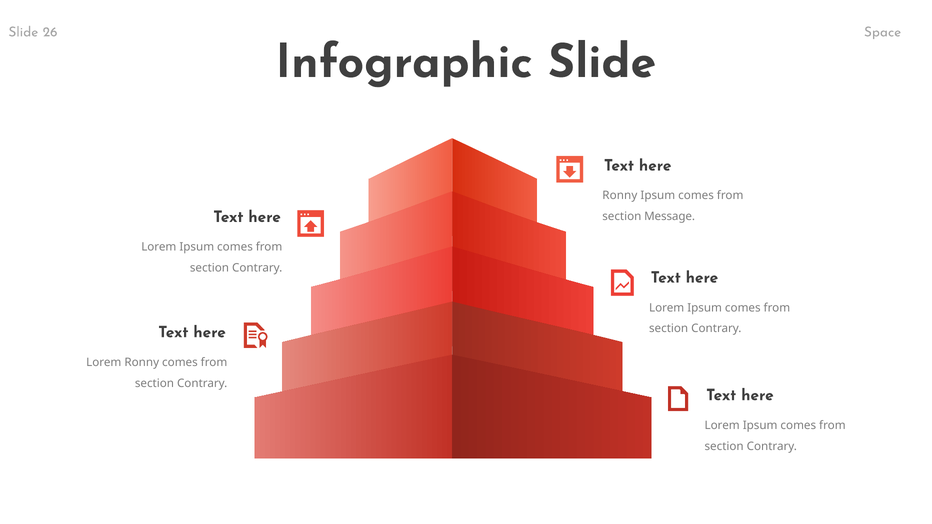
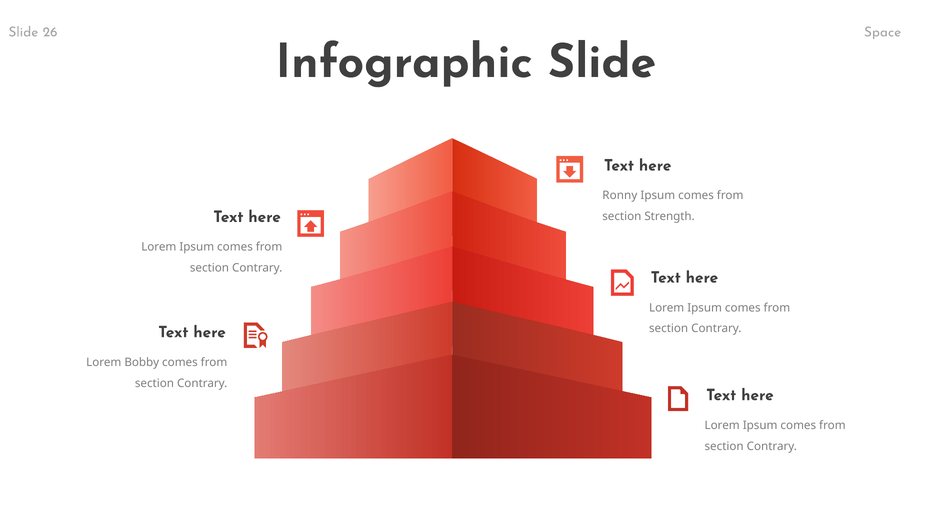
Message: Message -> Strength
Lorem Ronny: Ronny -> Bobby
